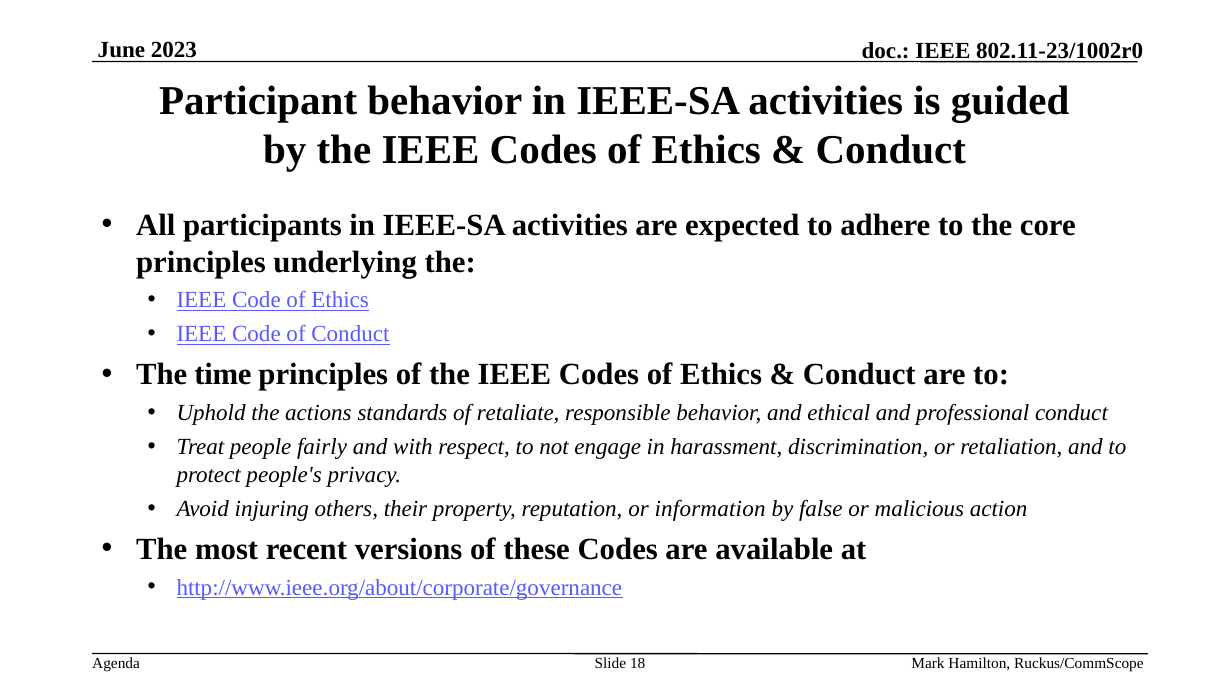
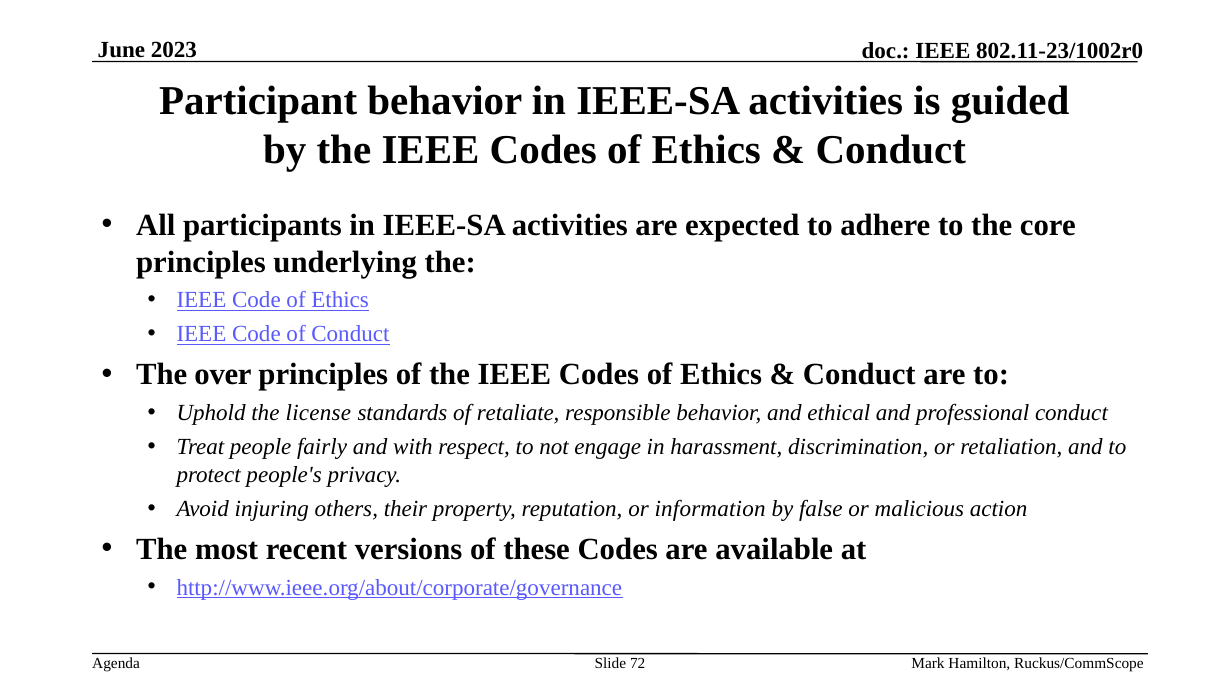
time: time -> over
actions: actions -> license
18: 18 -> 72
